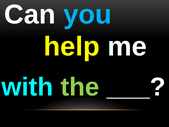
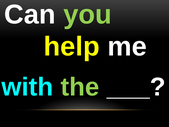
you colour: light blue -> light green
